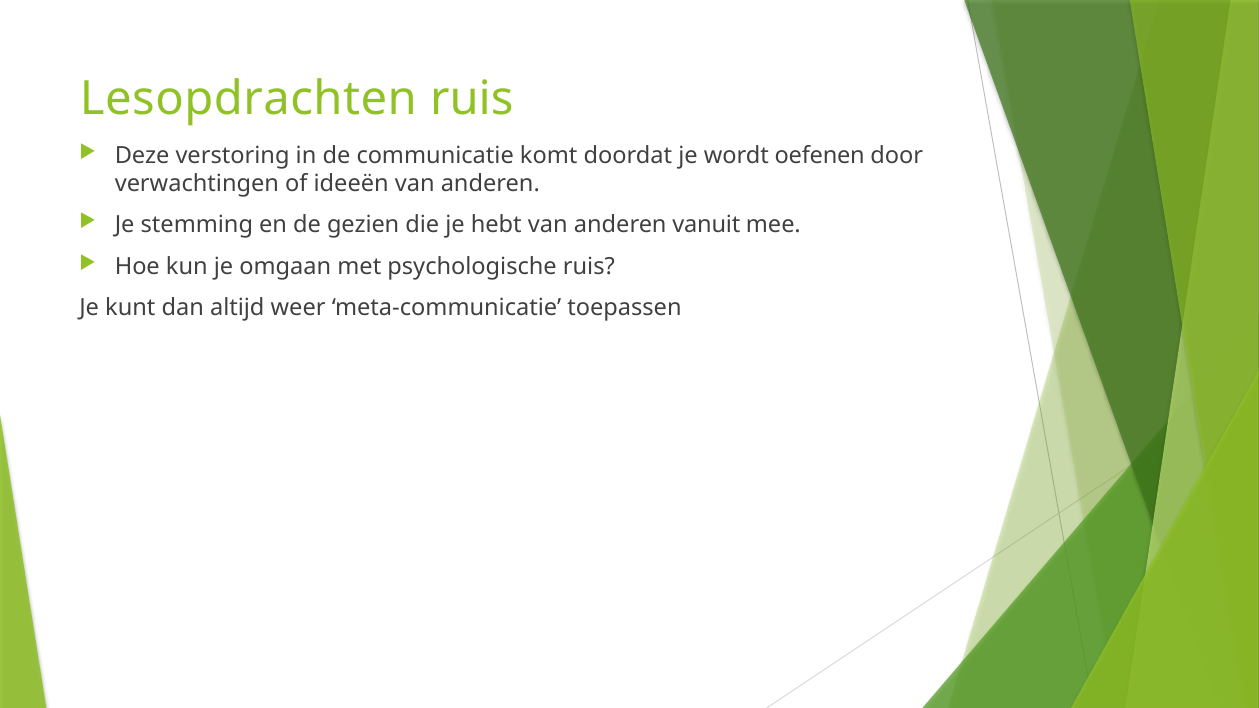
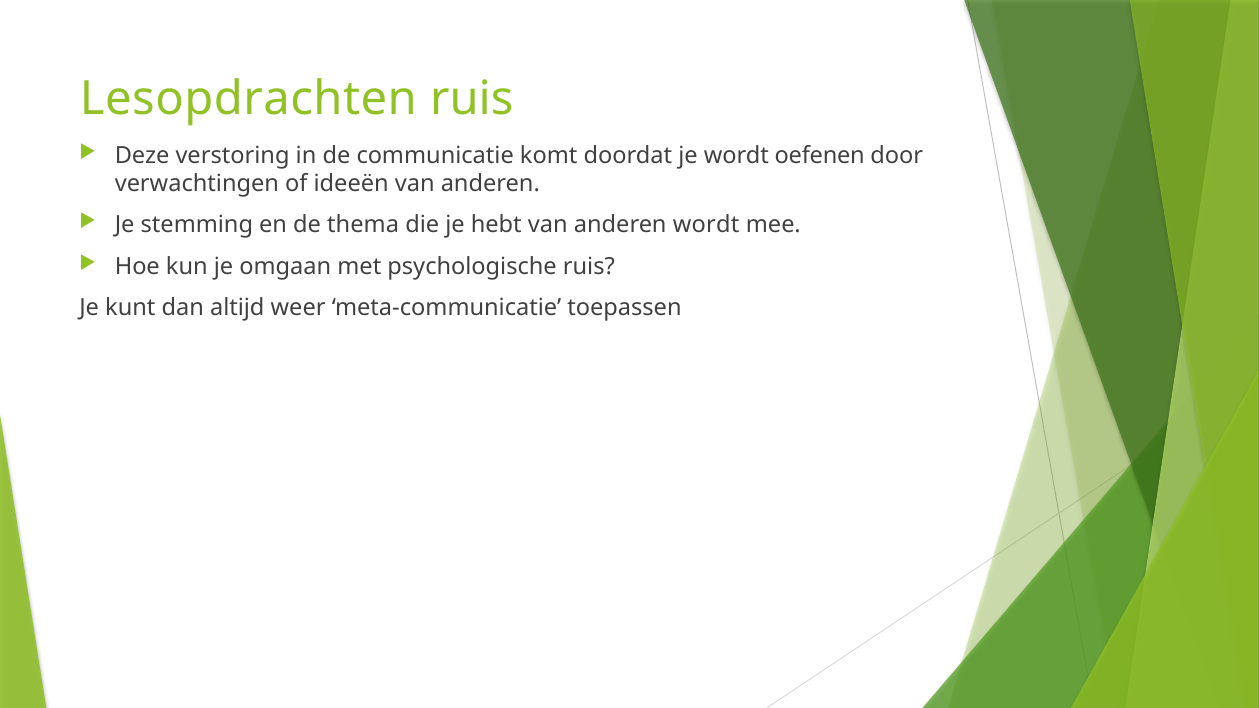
gezien: gezien -> thema
anderen vanuit: vanuit -> wordt
